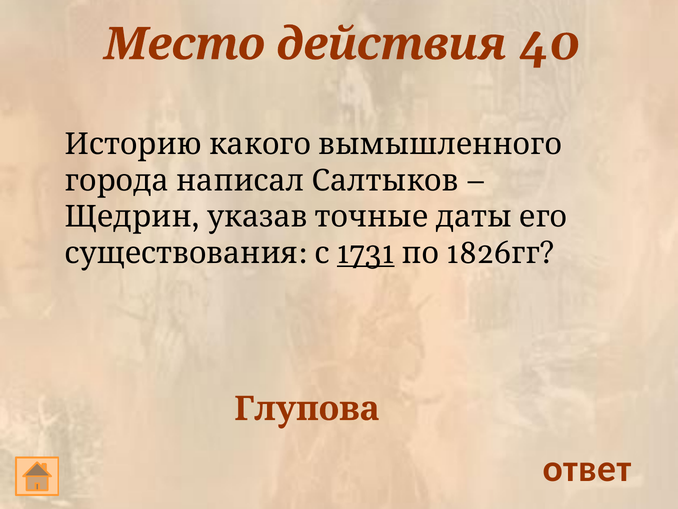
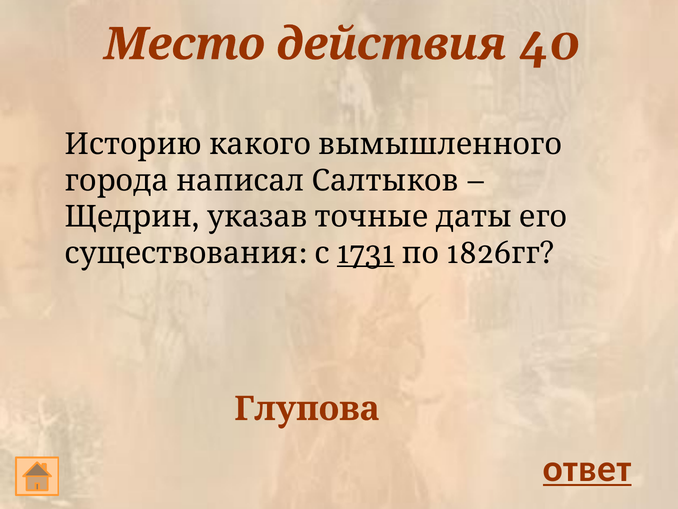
ответ underline: none -> present
